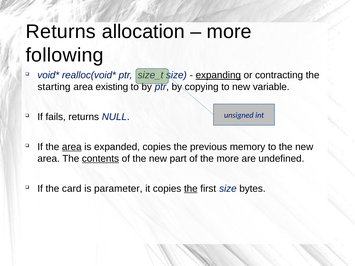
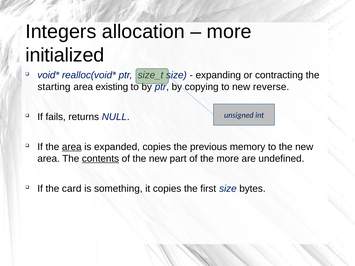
Returns at (61, 32): Returns -> Integers
following: following -> initialized
expanding underline: present -> none
variable: variable -> reverse
parameter: parameter -> something
the at (191, 189) underline: present -> none
